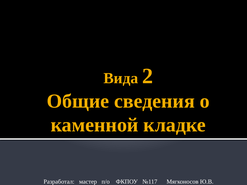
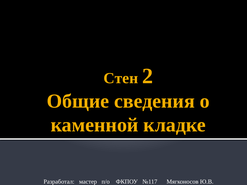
Вида: Вида -> Стен
